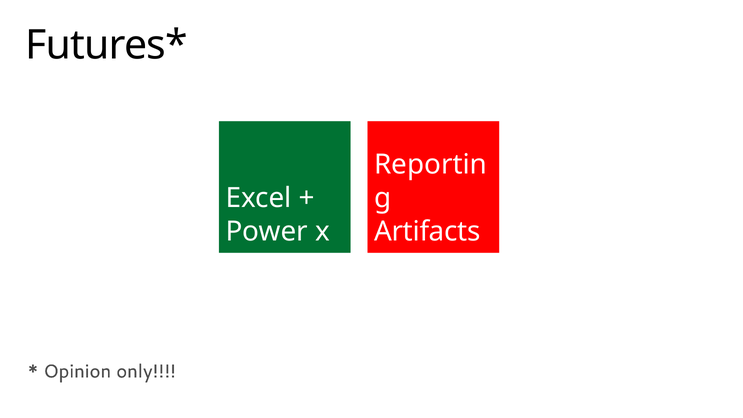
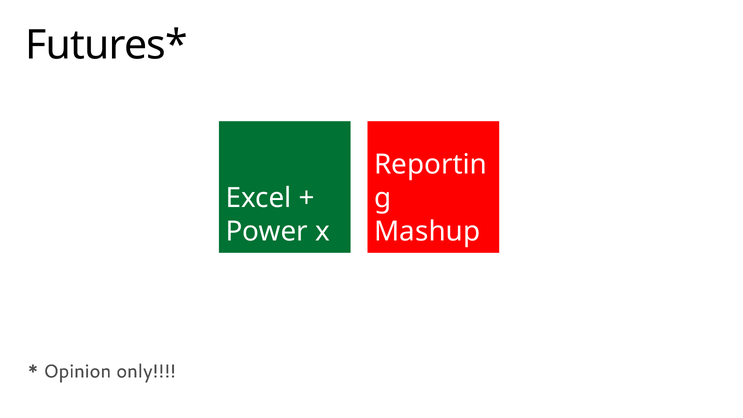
Artifacts: Artifacts -> Mashup
